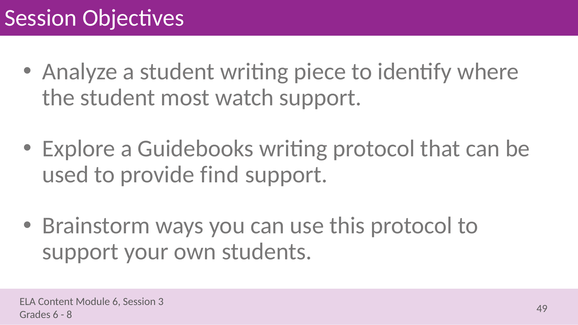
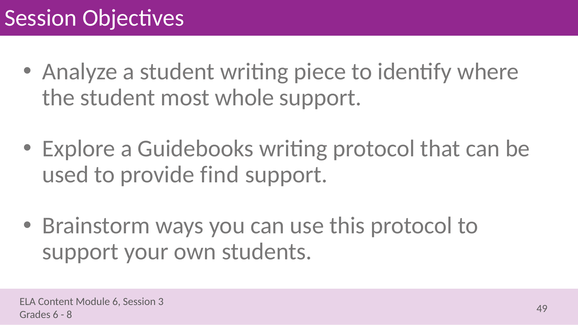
watch: watch -> whole
